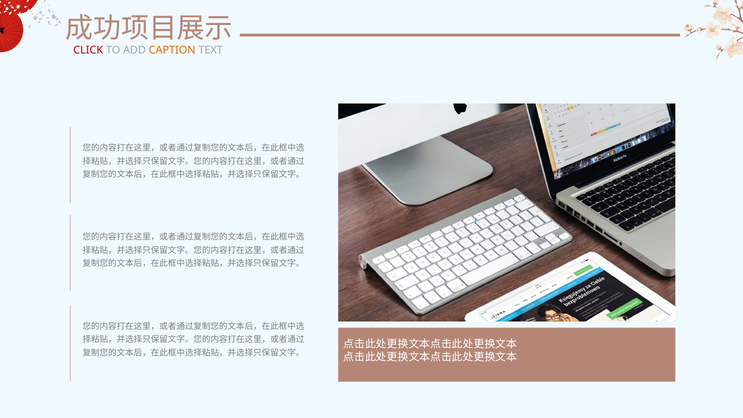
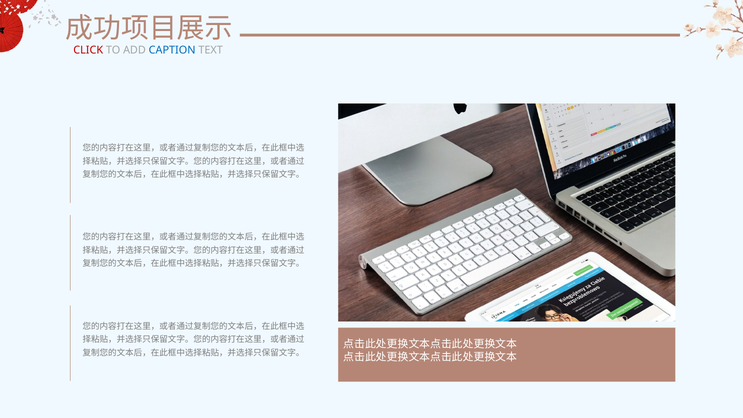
CAPTION colour: orange -> blue
